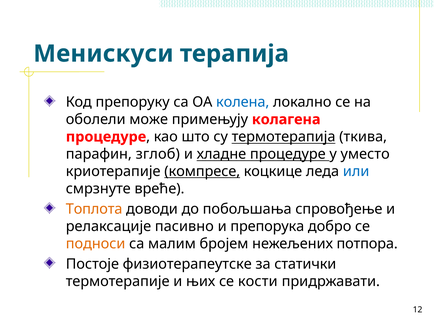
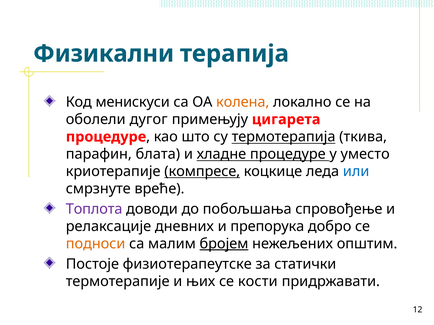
Менискуси: Менискуси -> Физикални
препоруку: препоруку -> менискуси
колена colour: blue -> orange
може: може -> дугог
колагена: колагена -> цигарета
зглоб: зглоб -> блата
Топлота colour: orange -> purple
пасивно: пасивно -> дневних
бројем underline: none -> present
потпора: потпора -> општим
